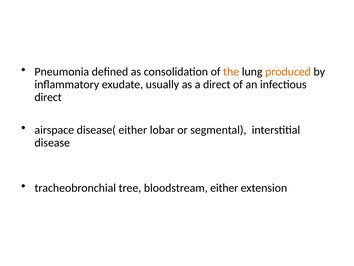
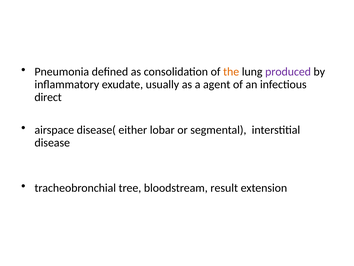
produced colour: orange -> purple
a direct: direct -> agent
bloodstream either: either -> result
